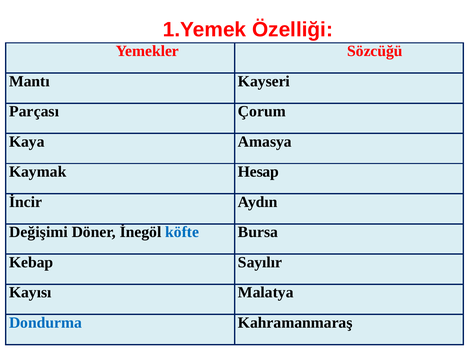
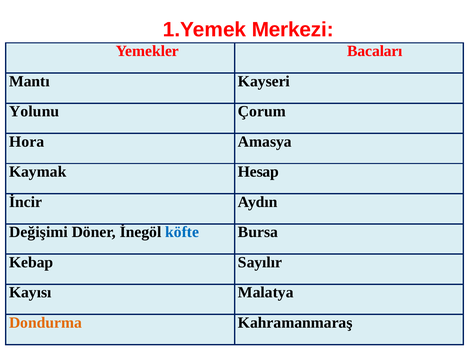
Özelliği: Özelliği -> Merkezi
Sözcüğü: Sözcüğü -> Bacaları
Parçası: Parçası -> Yolunu
Kaya: Kaya -> Hora
Dondurma colour: blue -> orange
